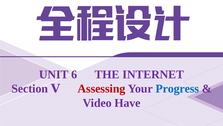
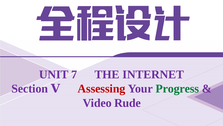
6: 6 -> 7
Progress colour: blue -> green
Have: Have -> Rude
